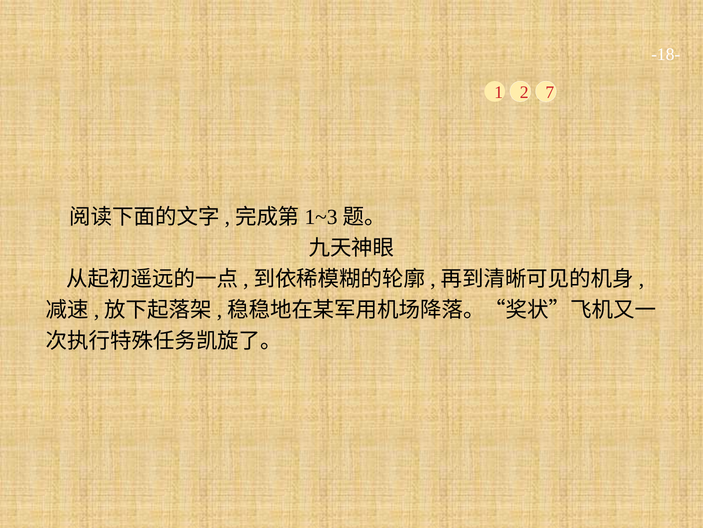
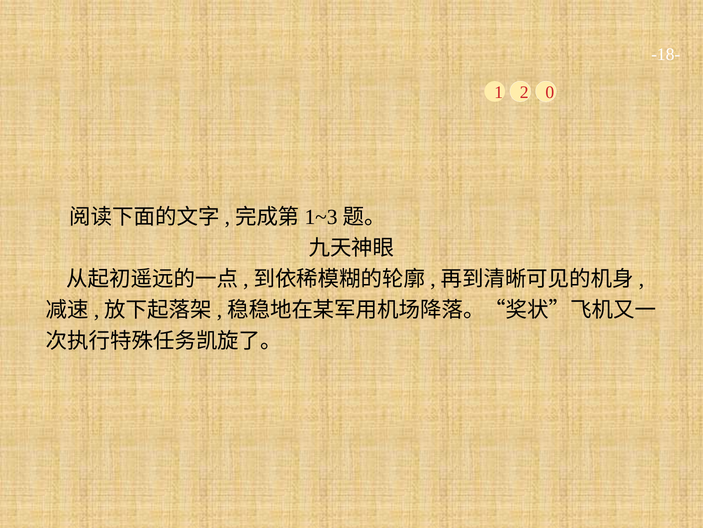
7: 7 -> 0
